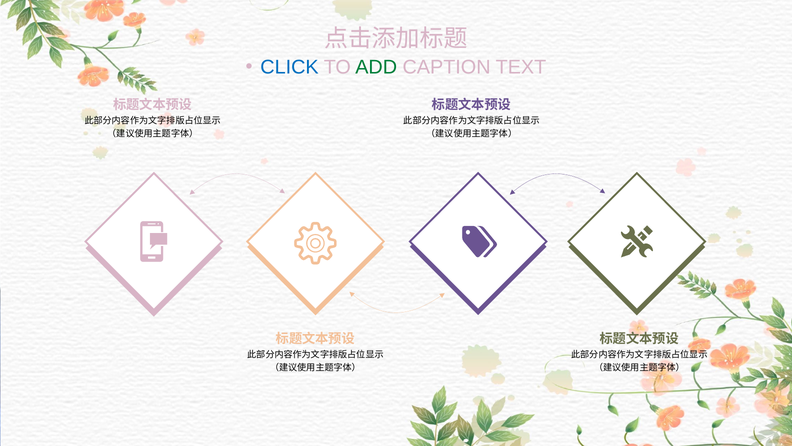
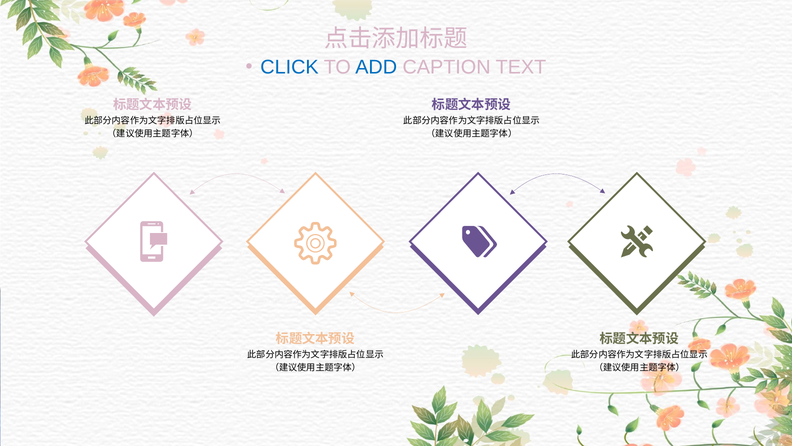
ADD colour: green -> blue
